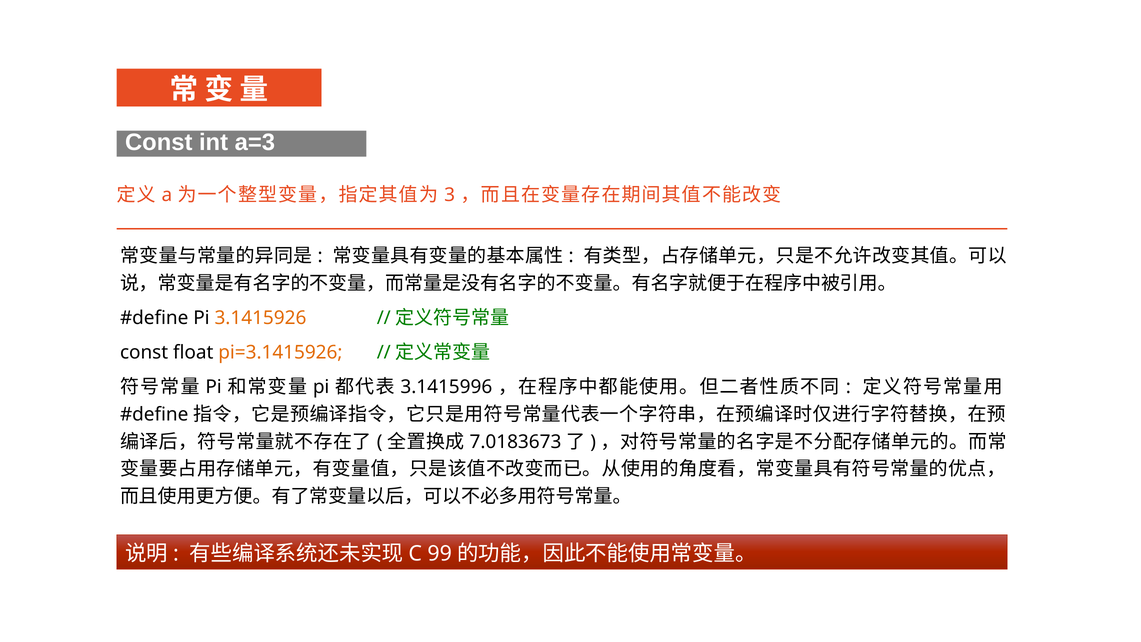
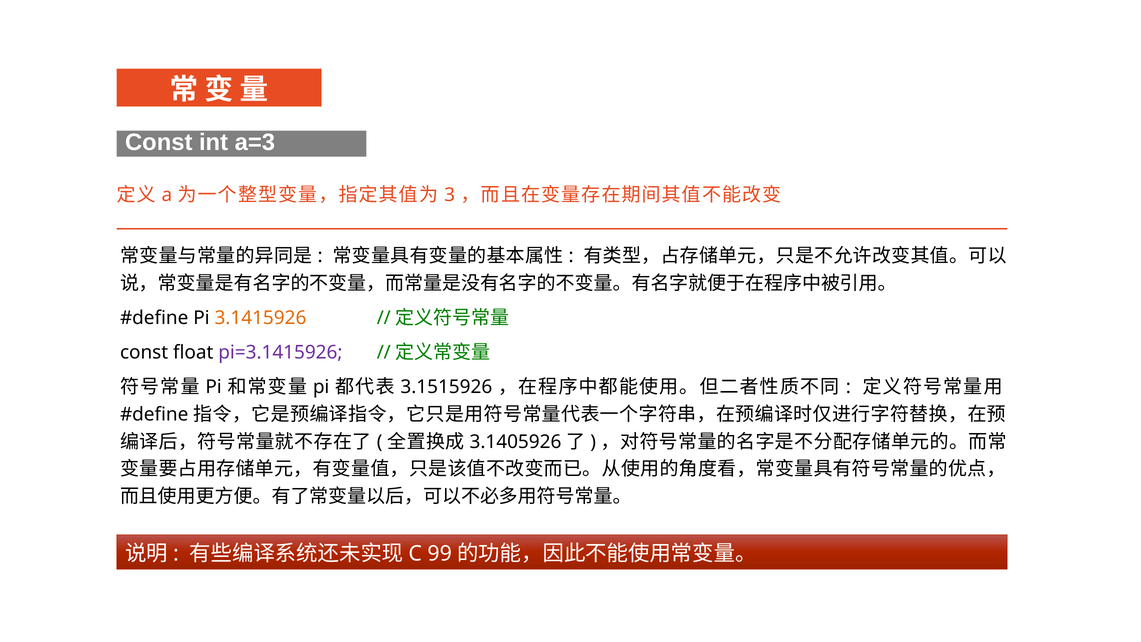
pi=3.1415926 colour: orange -> purple
3.1415996: 3.1415996 -> 3.1515926
7.0183673: 7.0183673 -> 3.1405926
